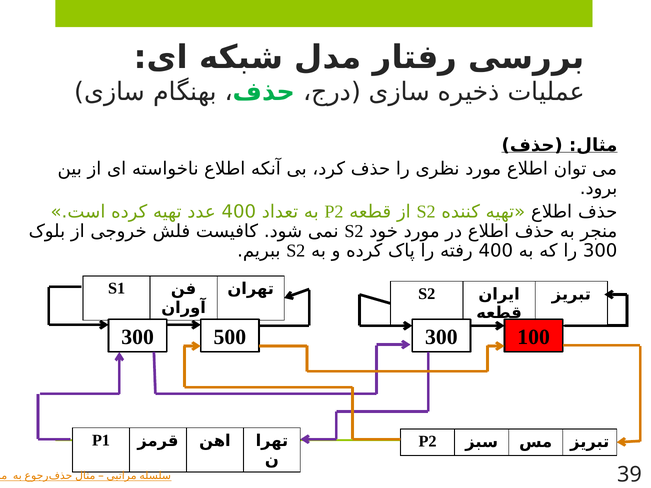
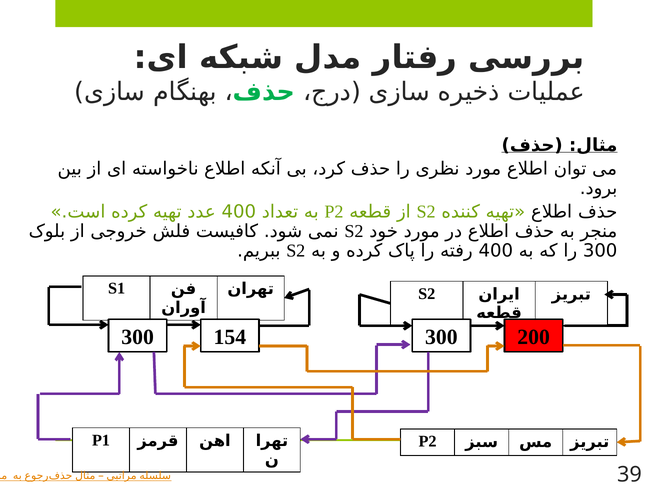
500: 500 -> 154
100: 100 -> 200
